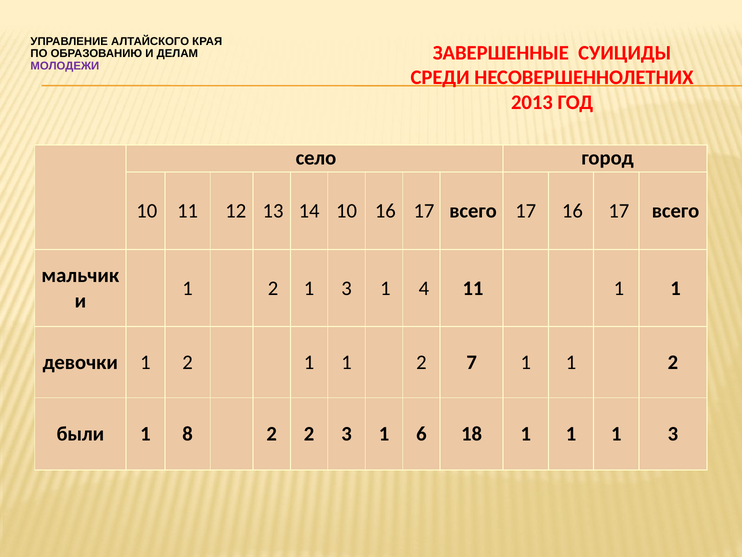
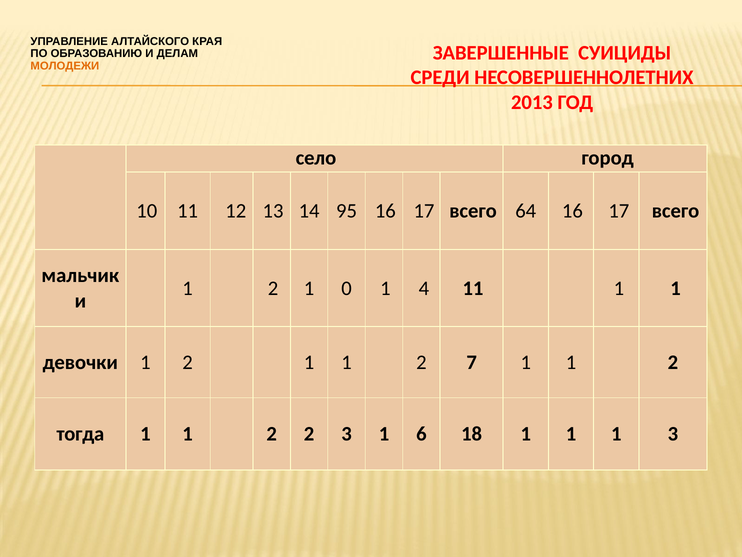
МОЛОДЕЖИ colour: purple -> orange
14 10: 10 -> 95
всего 17: 17 -> 64
2 1 3: 3 -> 0
были: были -> тогда
8 at (188, 434): 8 -> 1
